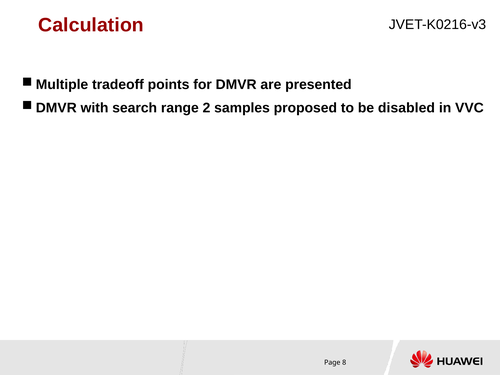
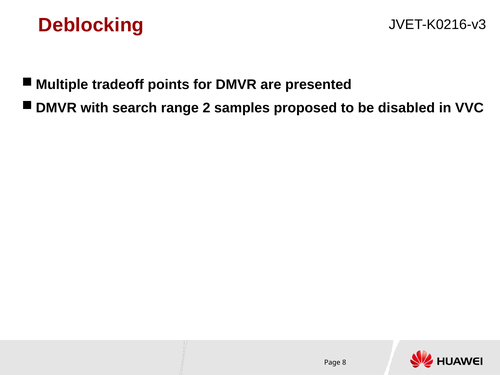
Calculation: Calculation -> Deblocking
